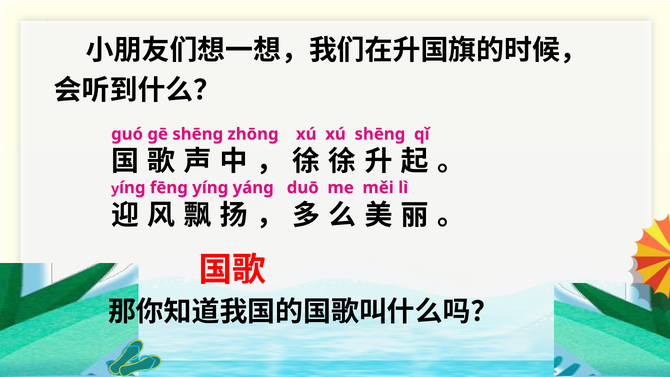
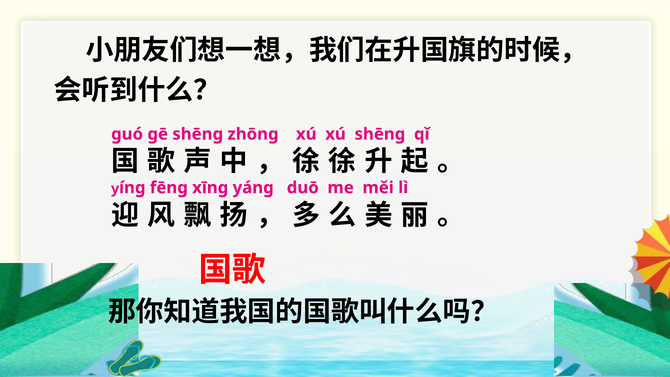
fēnɡ yínɡ: yínɡ -> xīnɡ
